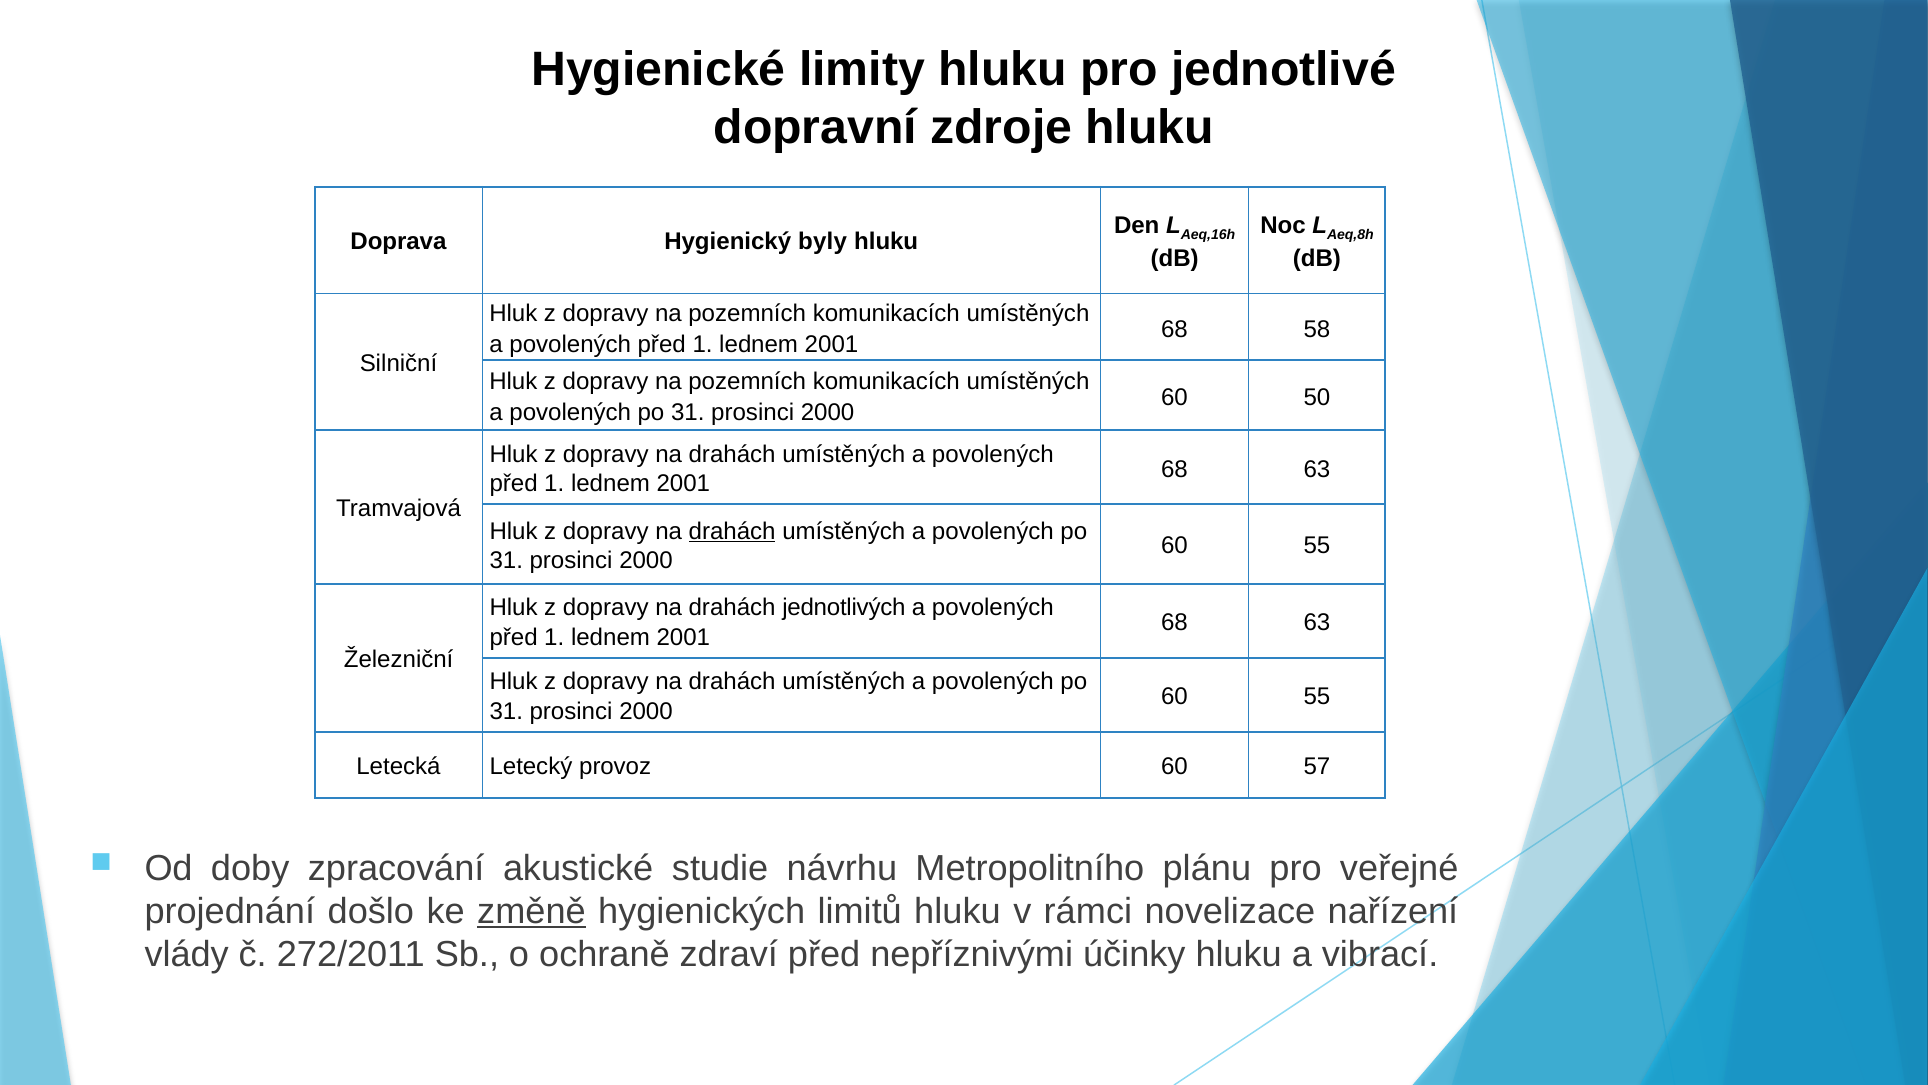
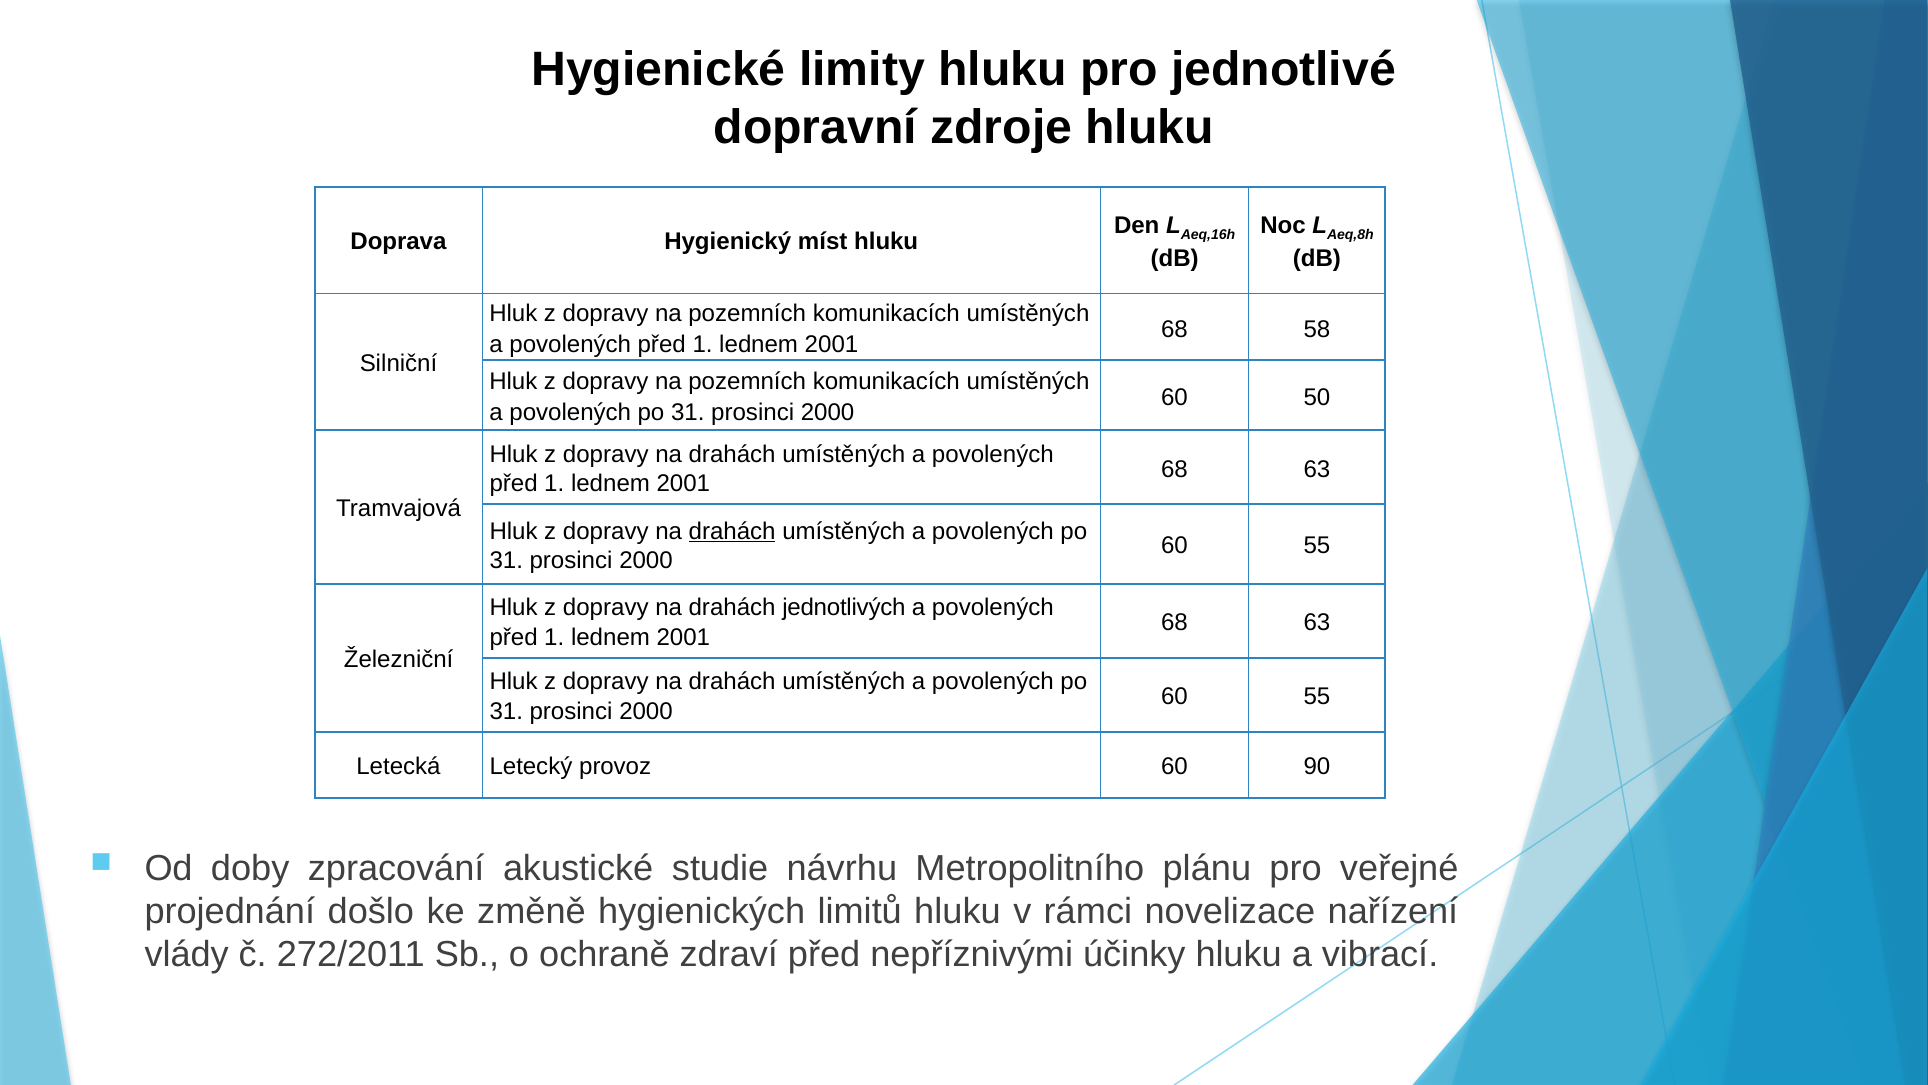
byly: byly -> míst
57: 57 -> 90
změně underline: present -> none
